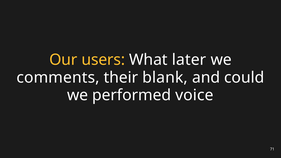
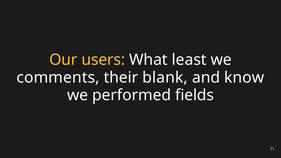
later: later -> least
could: could -> know
voice: voice -> fields
